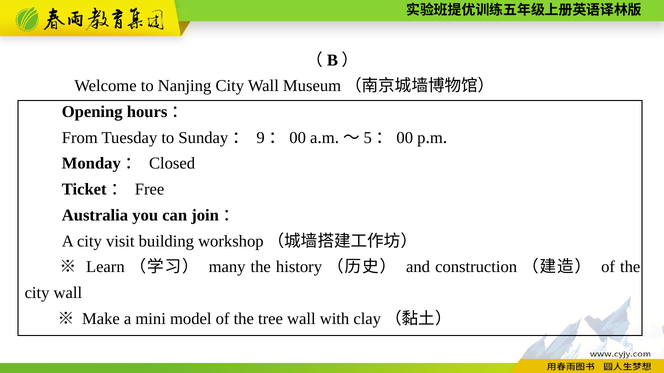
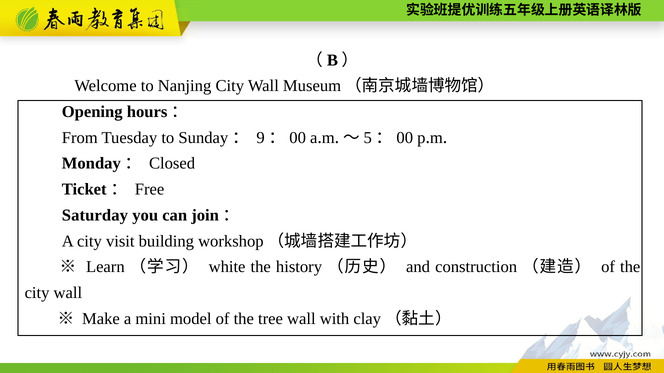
Australia: Australia -> Saturday
many: many -> white
